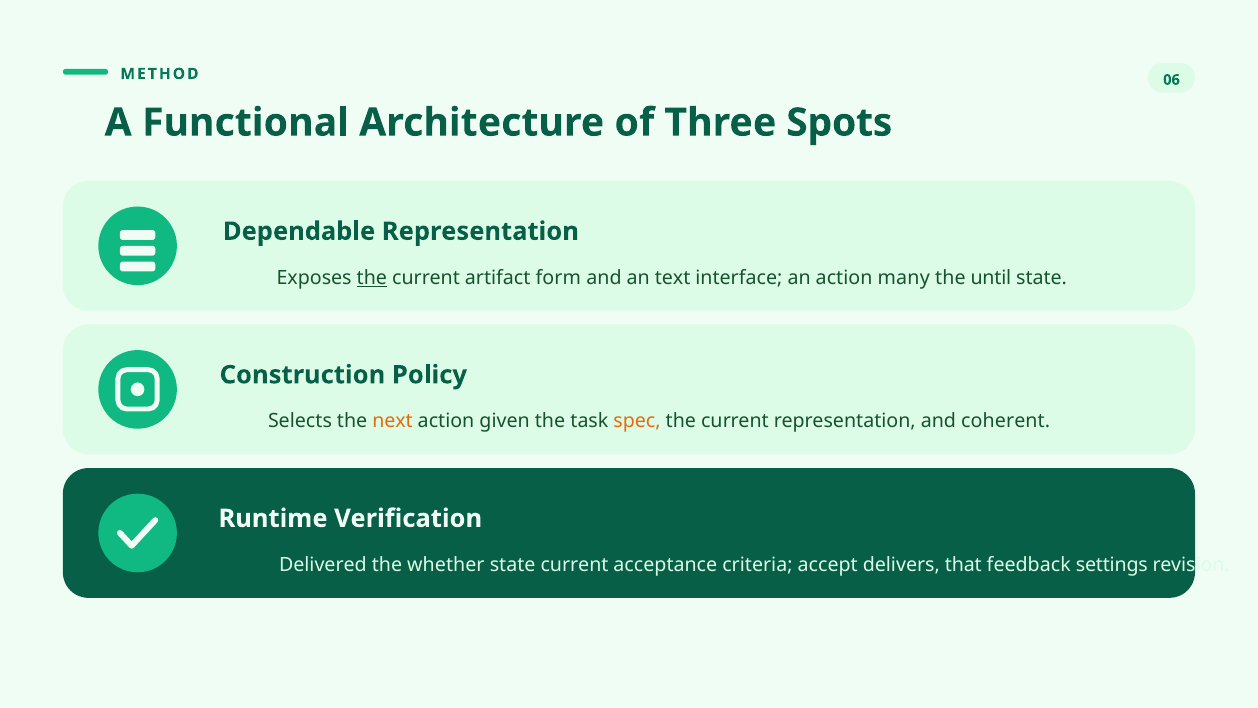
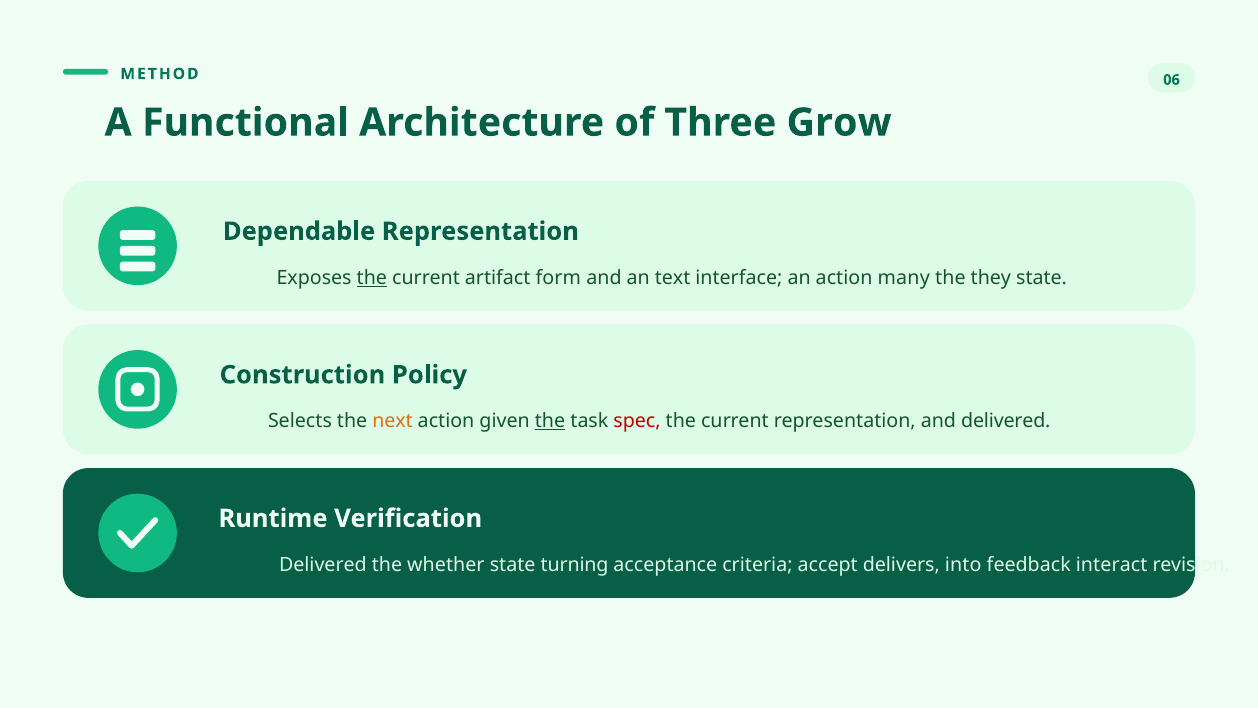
Spots: Spots -> Grow
until: until -> they
the at (550, 421) underline: none -> present
spec colour: orange -> red
and coherent: coherent -> delivered
state current: current -> turning
that: that -> into
settings: settings -> interact
